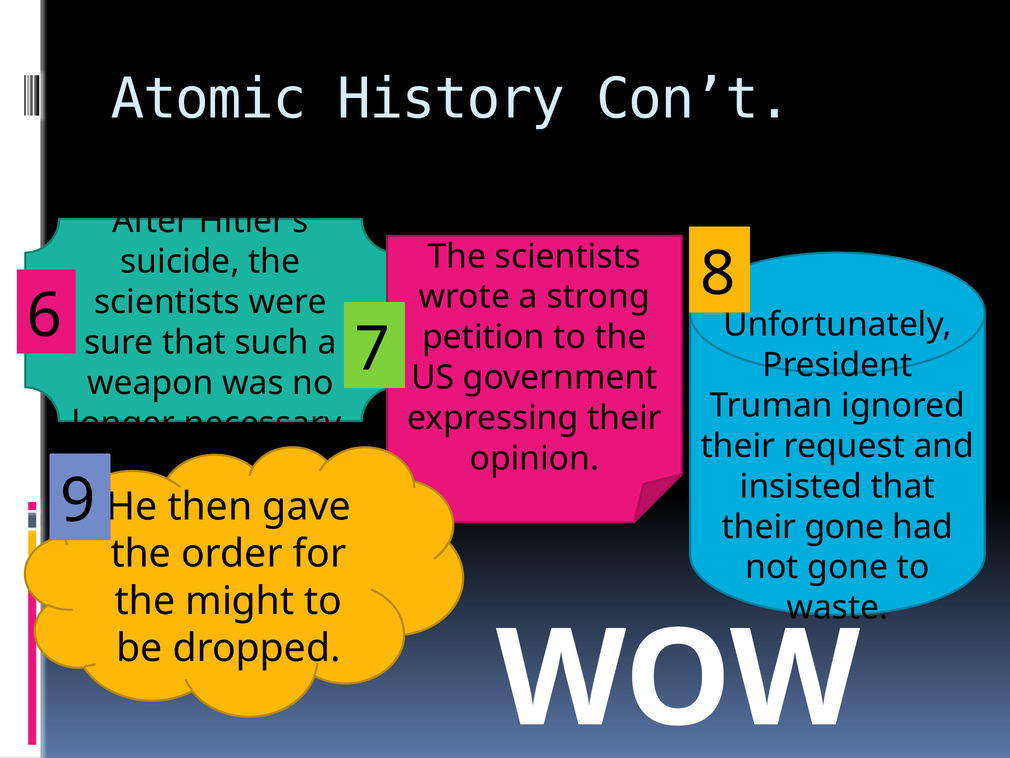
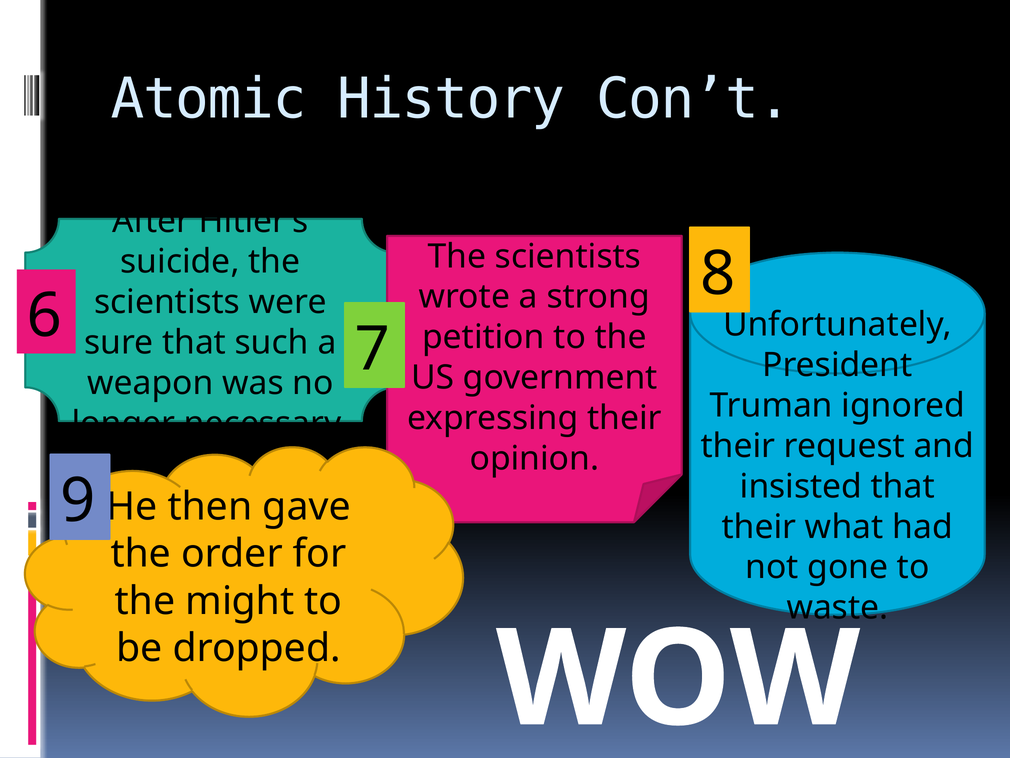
their gone: gone -> what
